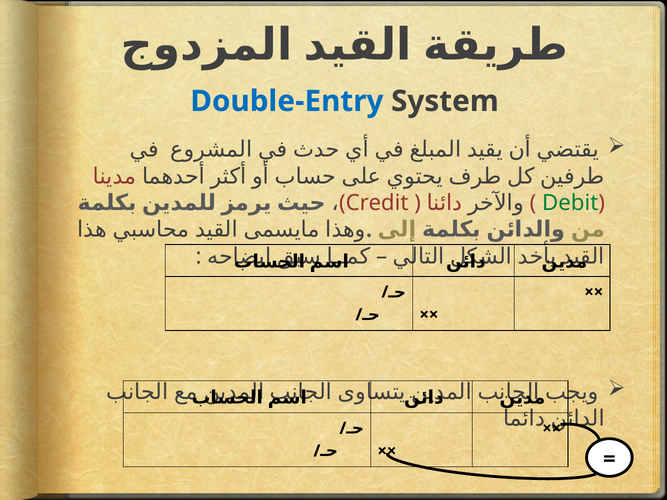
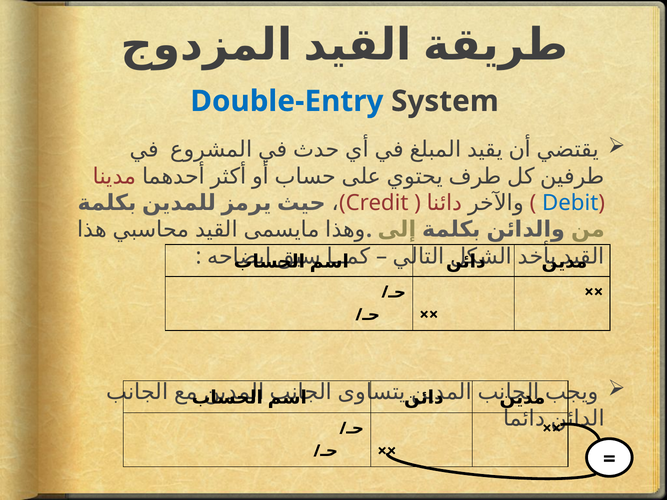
Debit colour: green -> blue
